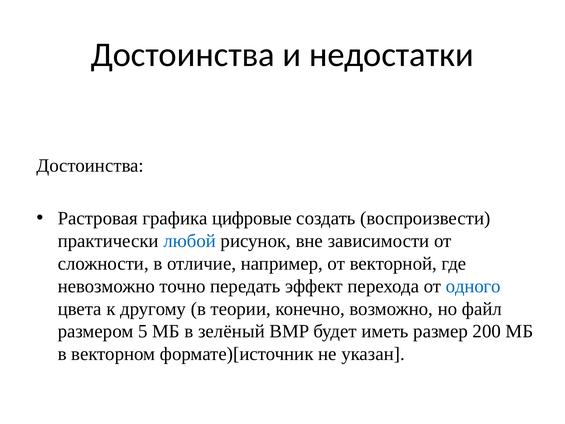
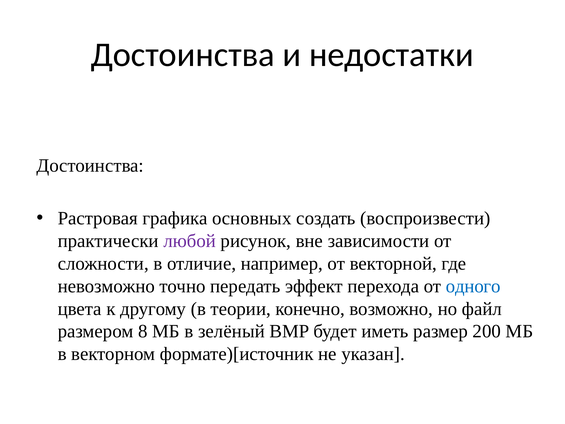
цифровые: цифровые -> основных
любой colour: blue -> purple
5: 5 -> 8
